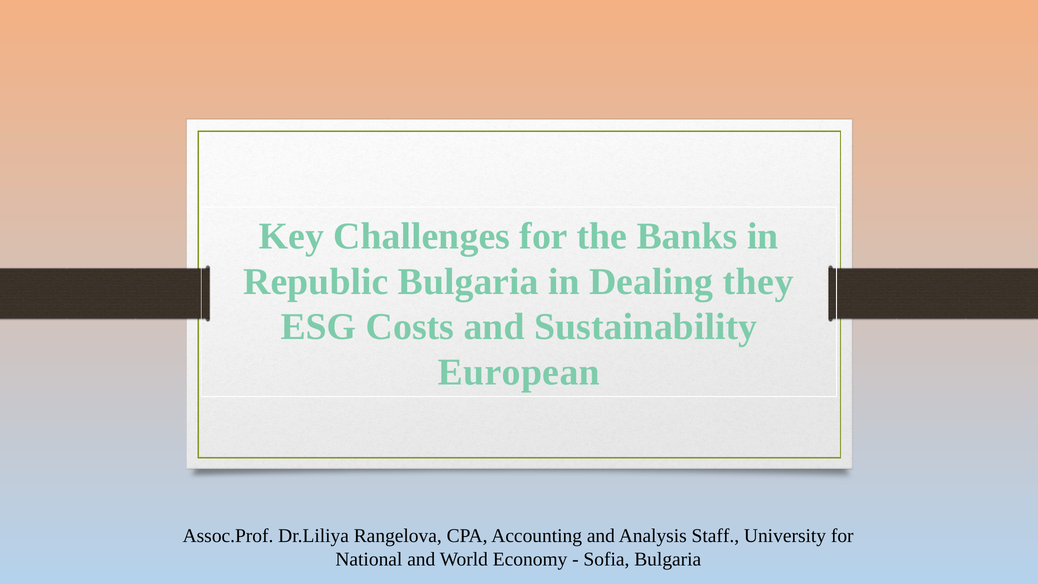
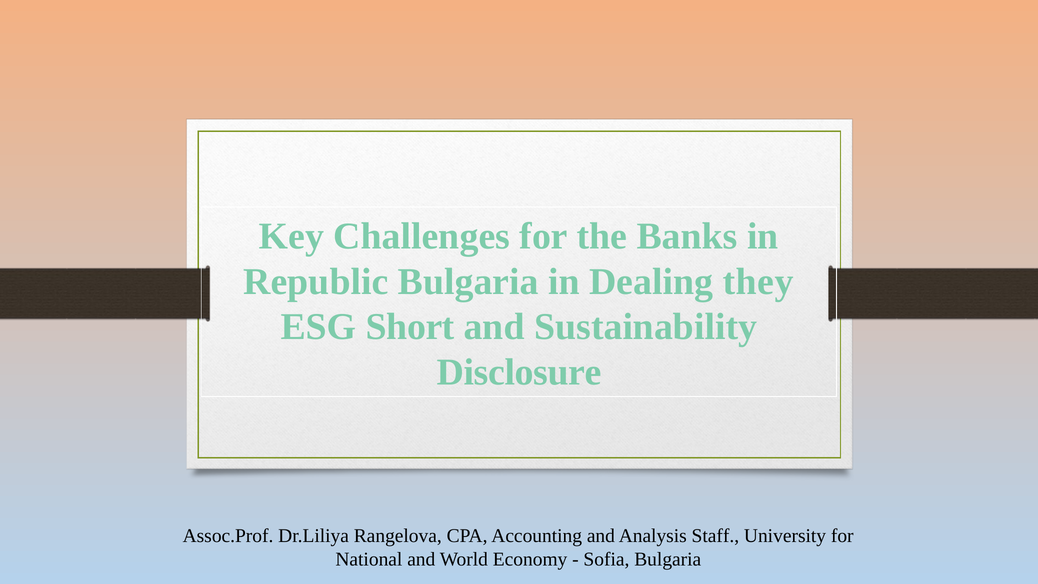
Costs: Costs -> Short
European: European -> Disclosure
